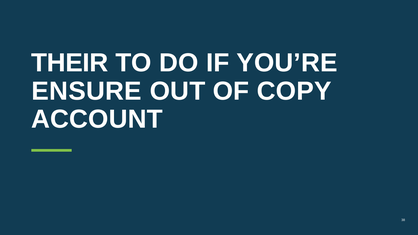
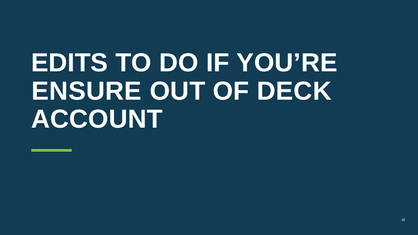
THEIR: THEIR -> EDITS
COPY: COPY -> DECK
